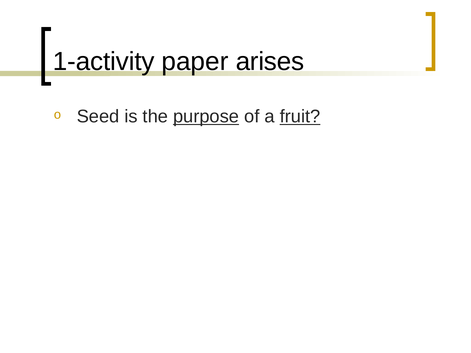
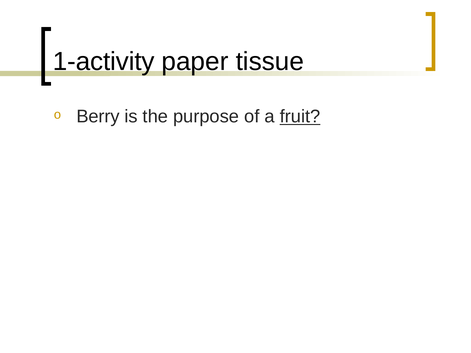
arises: arises -> tissue
Seed: Seed -> Berry
purpose underline: present -> none
